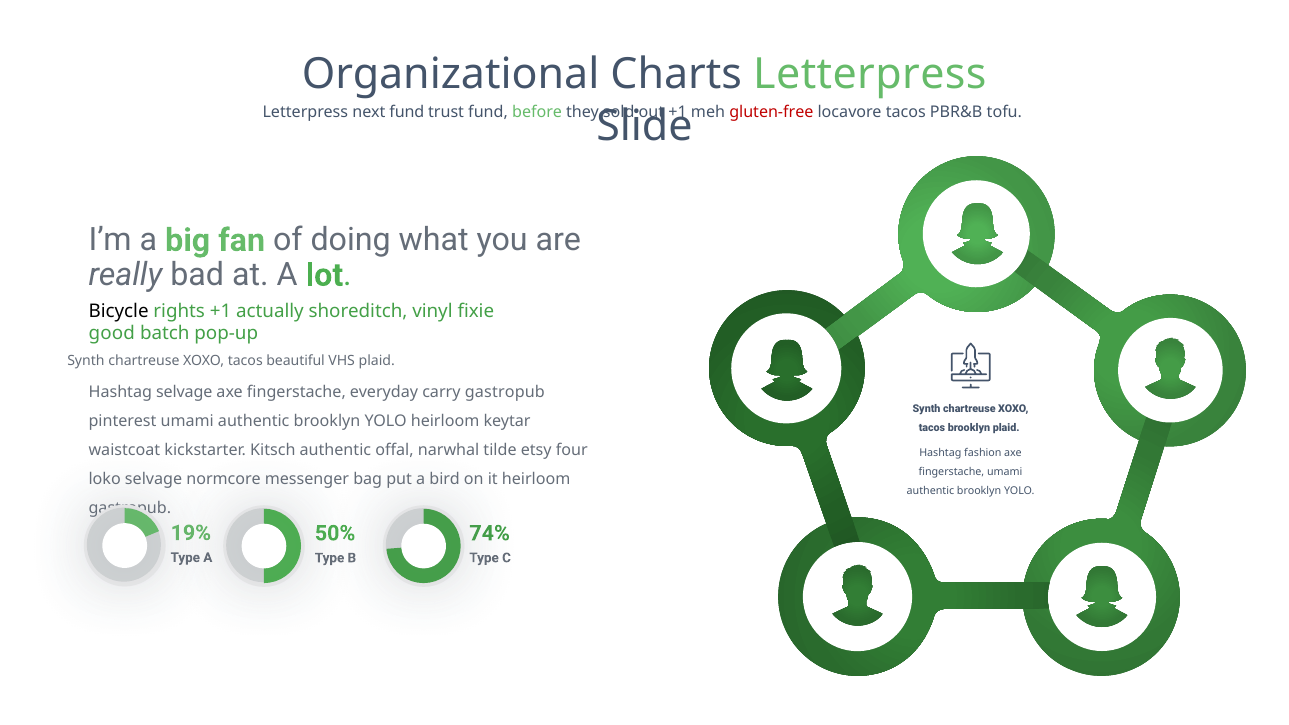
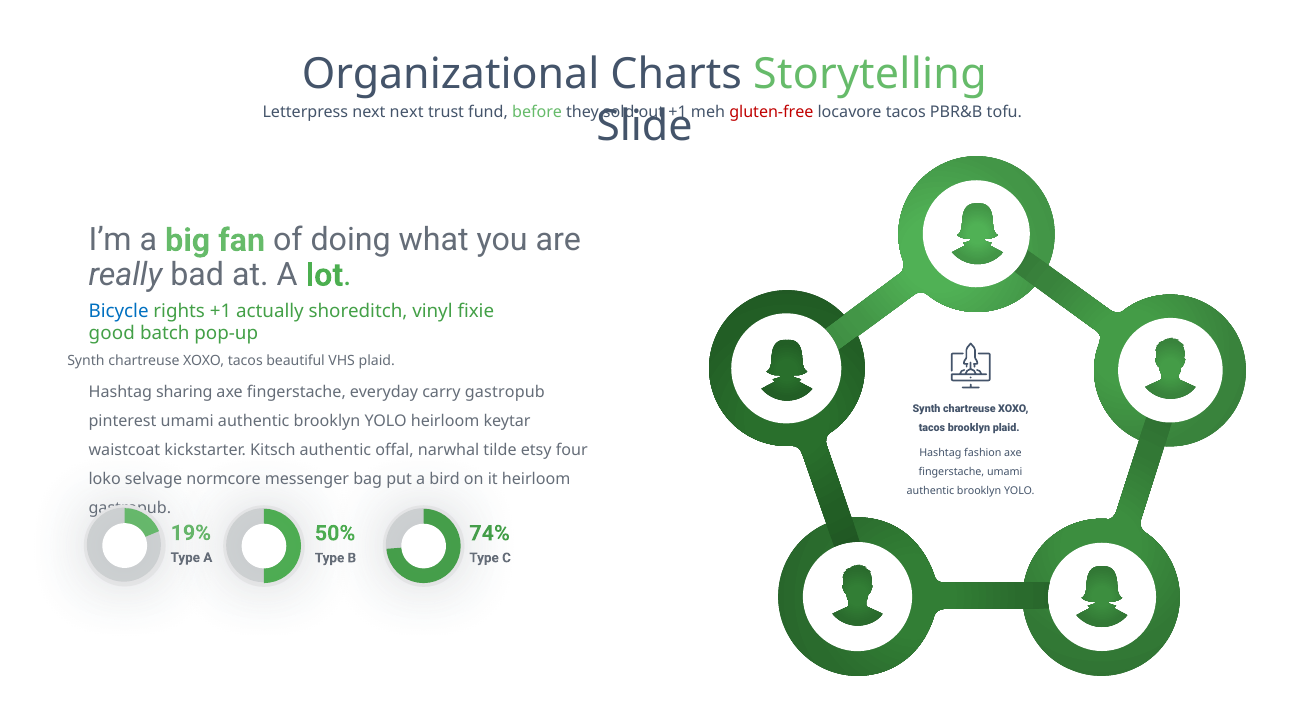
Charts Letterpress: Letterpress -> Storytelling
next fund: fund -> next
Bicycle colour: black -> blue
Hashtag selvage: selvage -> sharing
